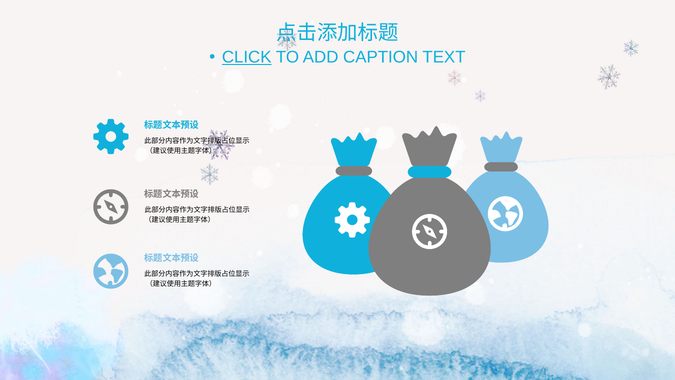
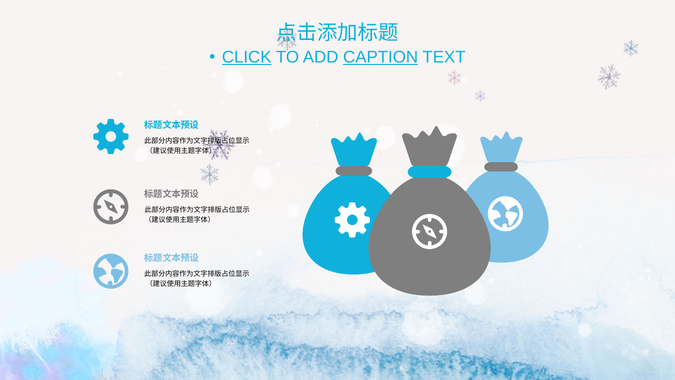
CAPTION underline: none -> present
